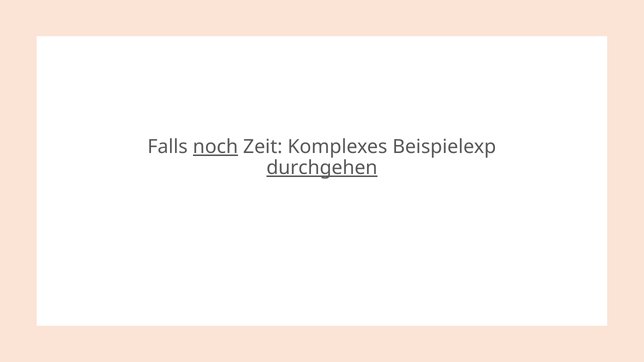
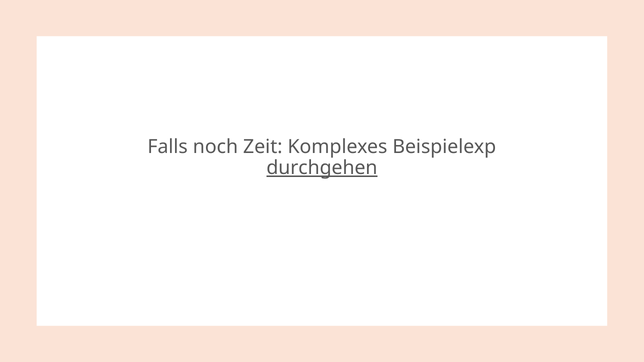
noch underline: present -> none
